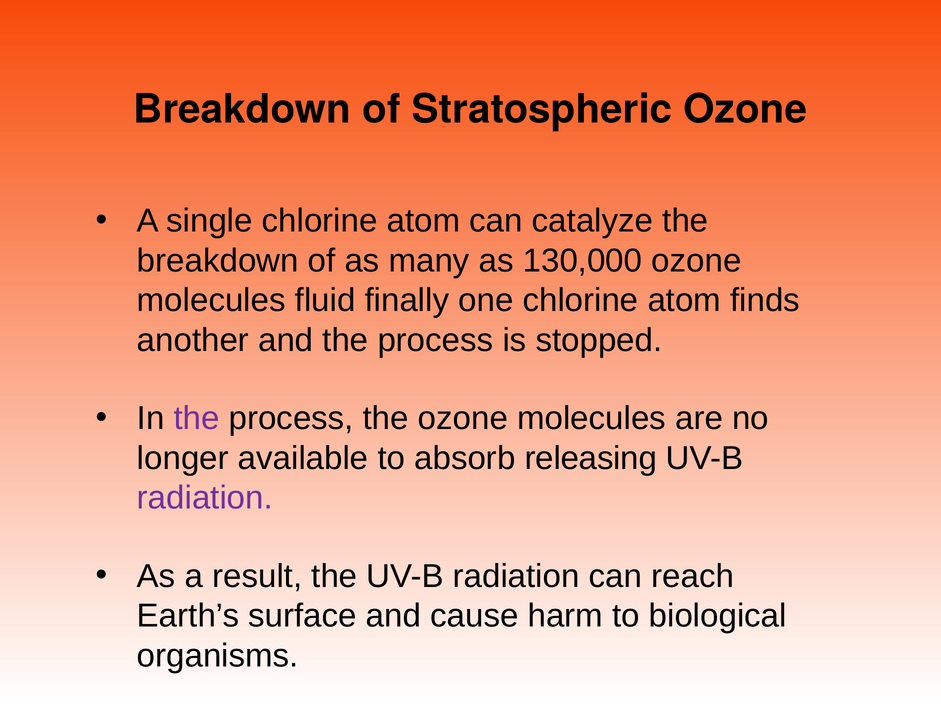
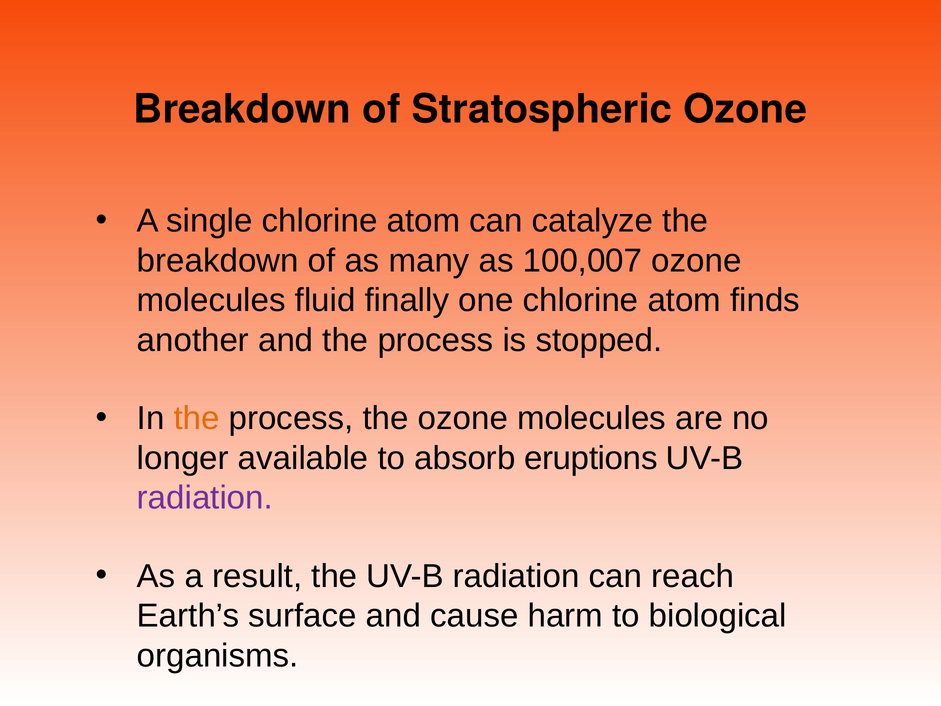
130,000: 130,000 -> 100,007
the at (197, 418) colour: purple -> orange
releasing: releasing -> eruptions
